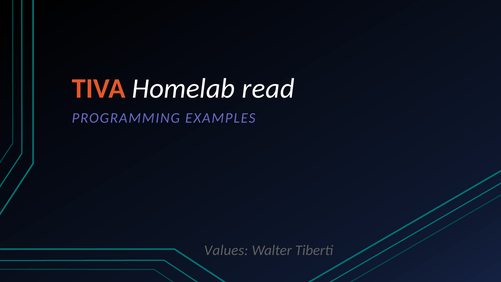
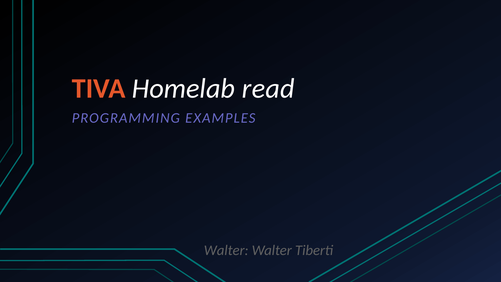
Values at (226, 250): Values -> Walter
